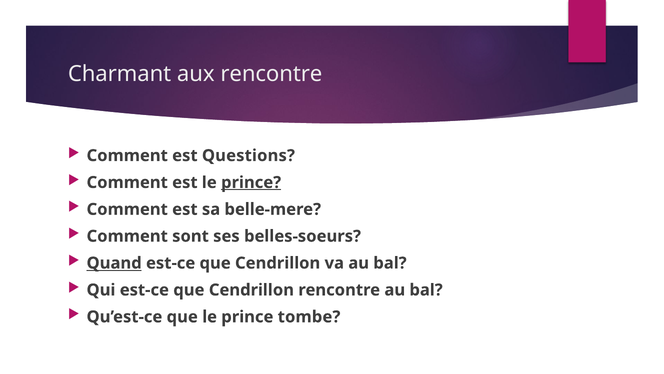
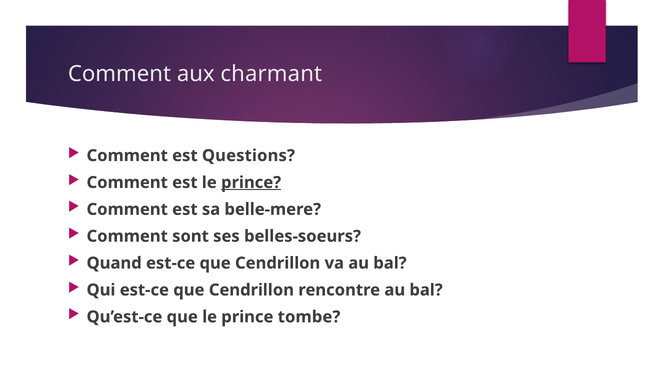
Charmant at (120, 74): Charmant -> Comment
aux rencontre: rencontre -> charmant
Quand underline: present -> none
